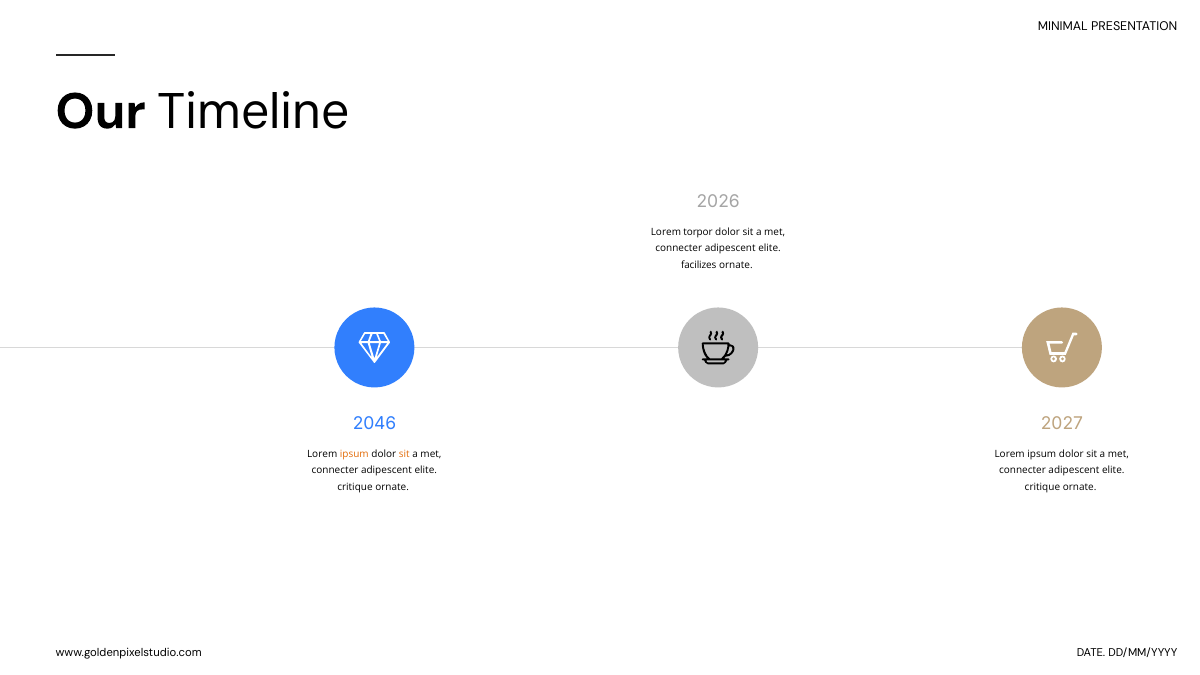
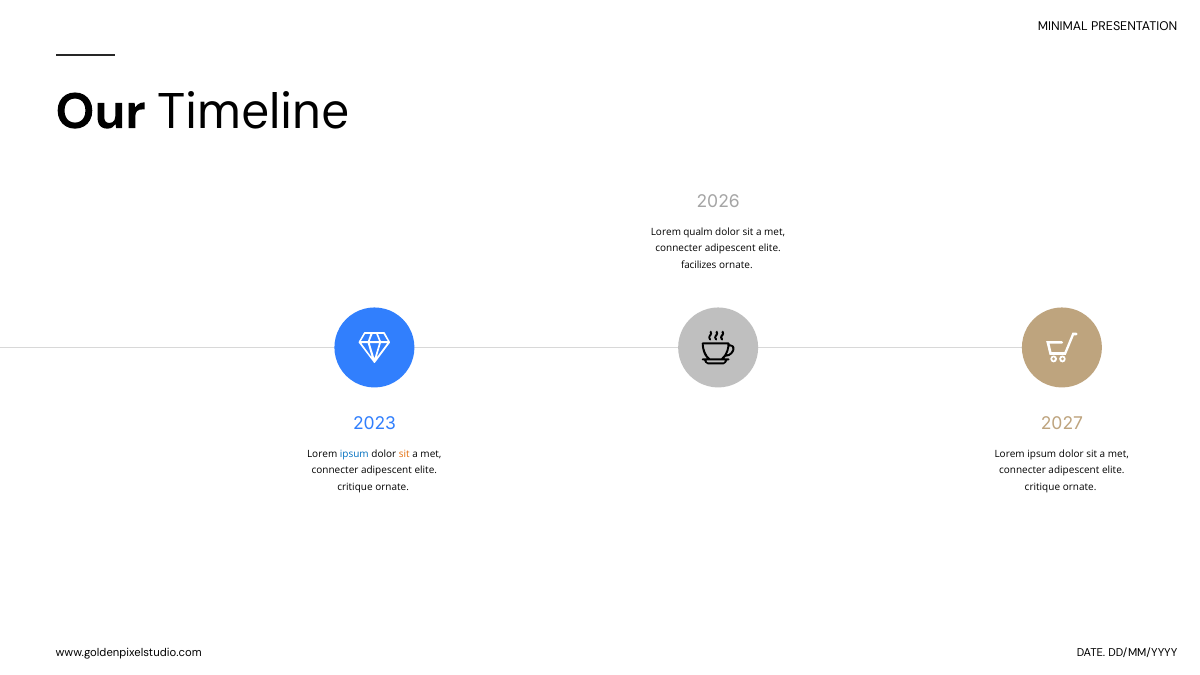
torpor: torpor -> qualm
2046: 2046 -> 2023
ipsum at (354, 454) colour: orange -> blue
